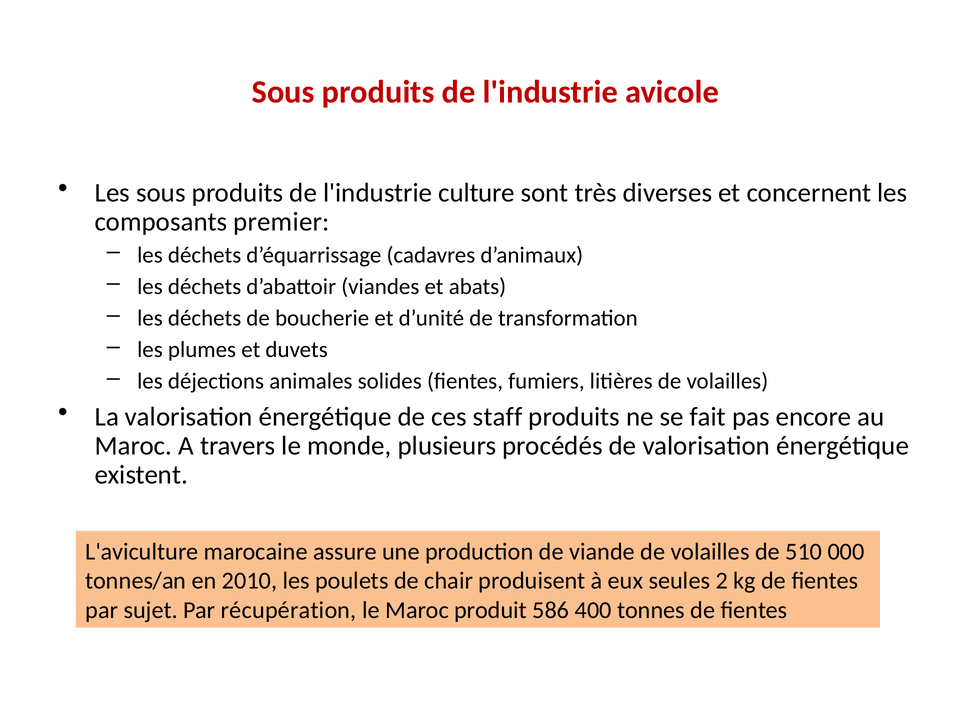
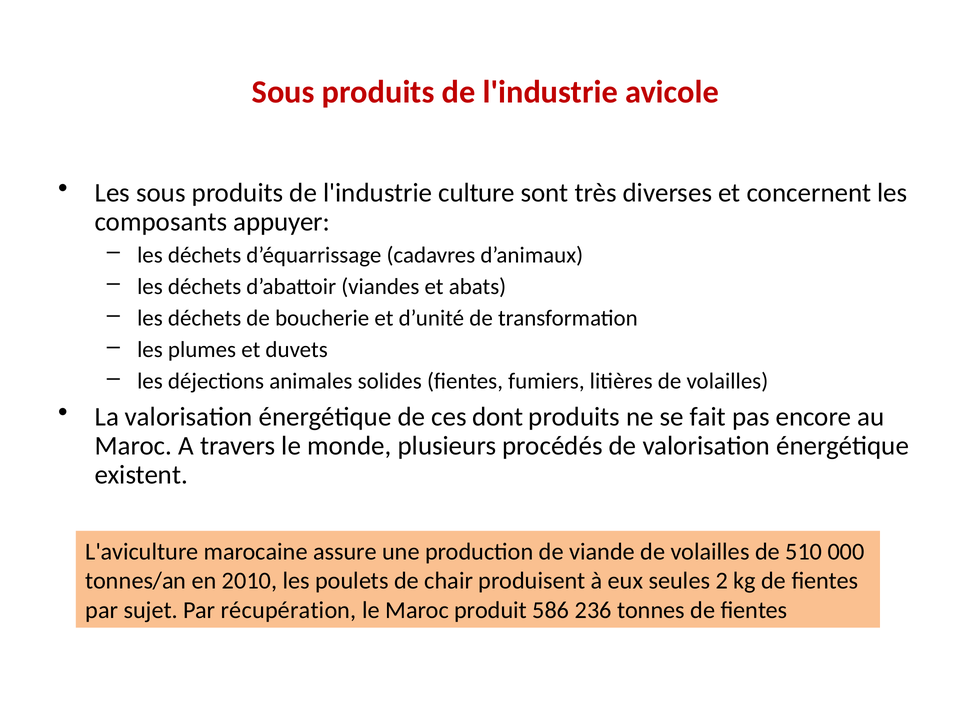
premier: premier -> appuyer
staff: staff -> dont
400: 400 -> 236
